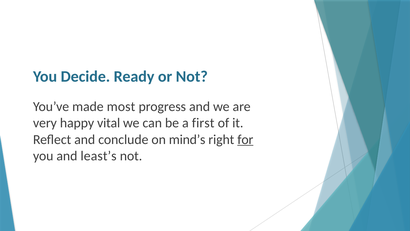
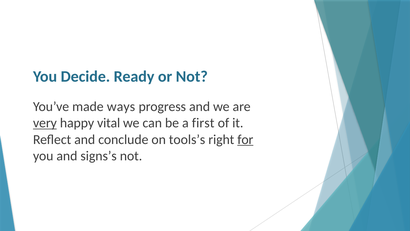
most: most -> ways
very underline: none -> present
mind’s: mind’s -> tools’s
least’s: least’s -> signs’s
